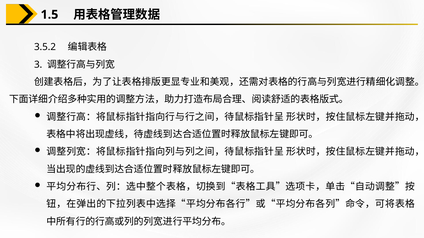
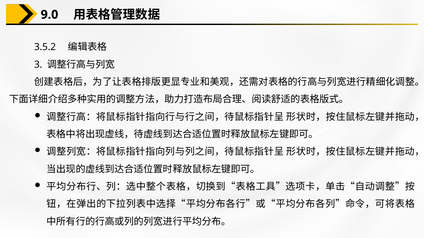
1.5: 1.5 -> 9.0
